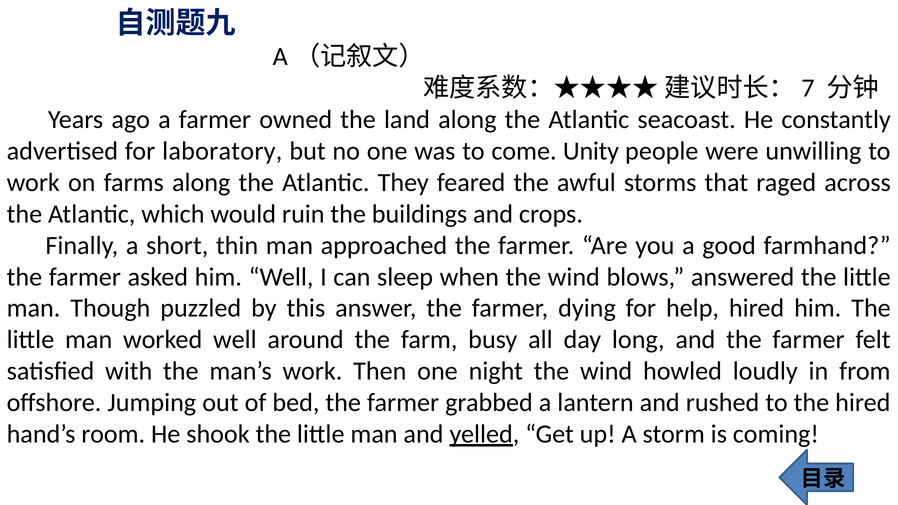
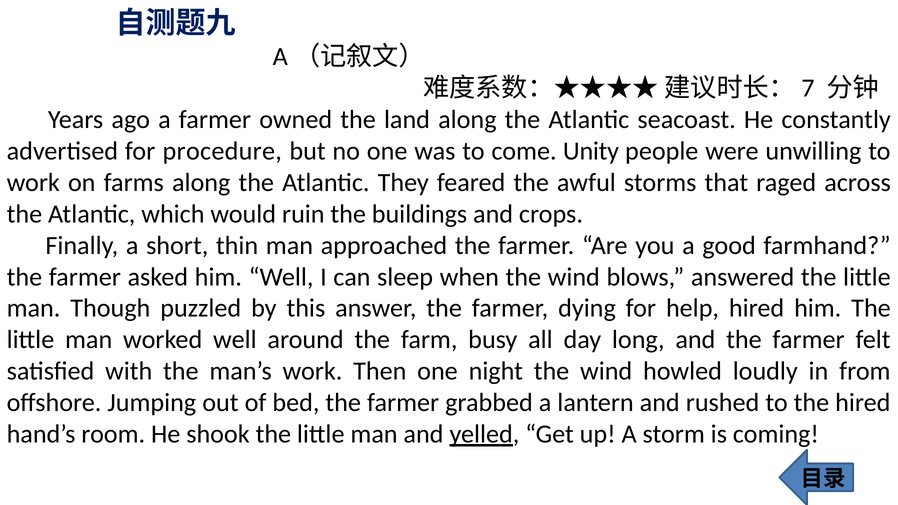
laboratory: laboratory -> procedure
